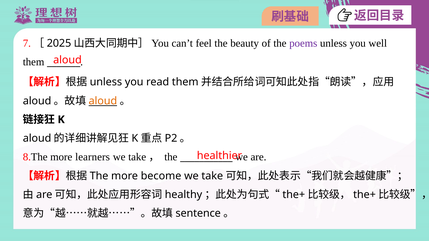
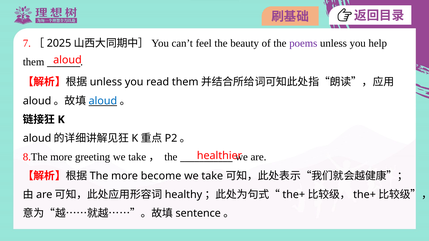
well: well -> help
aloud at (103, 101) colour: orange -> blue
learners: learners -> greeting
